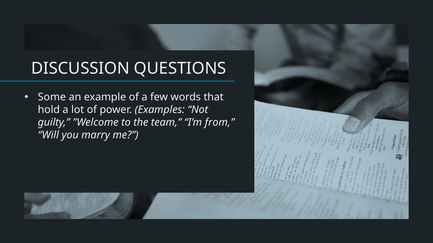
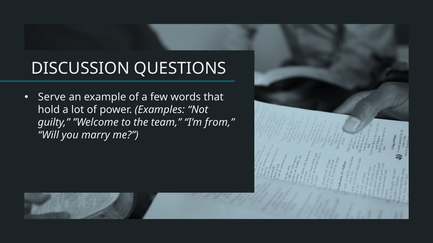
Some: Some -> Serve
